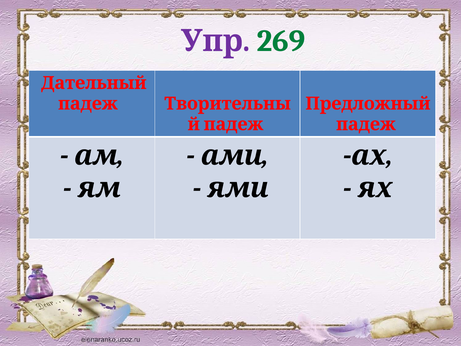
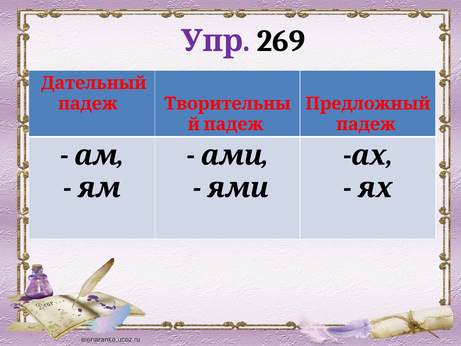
269 colour: green -> black
